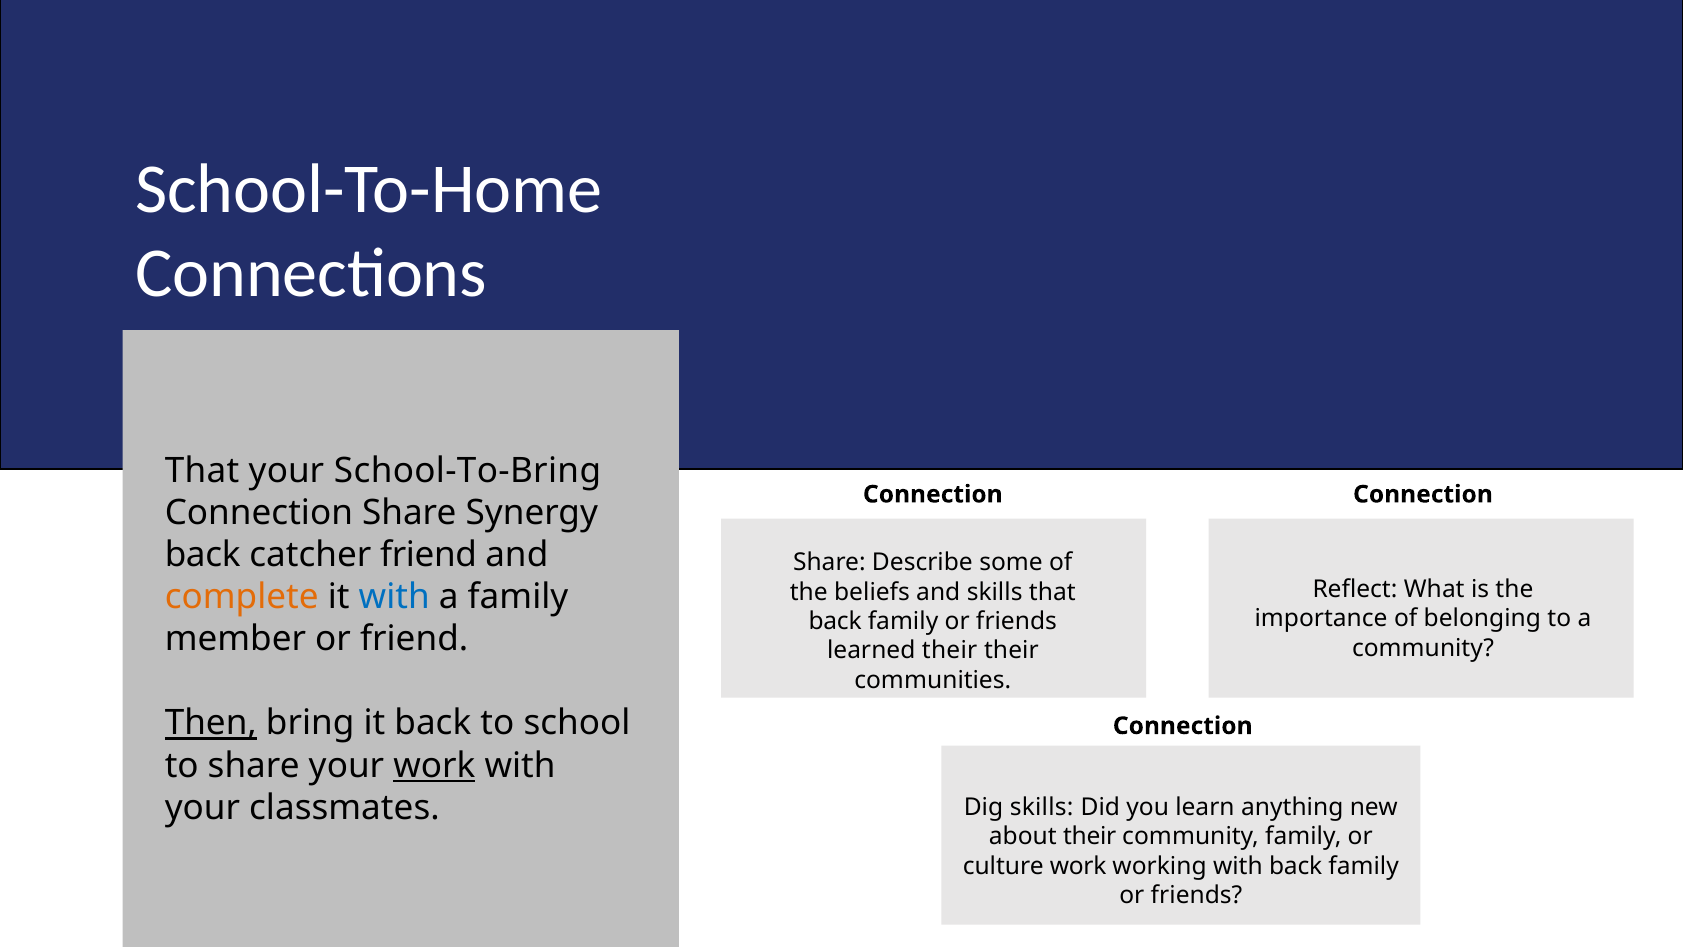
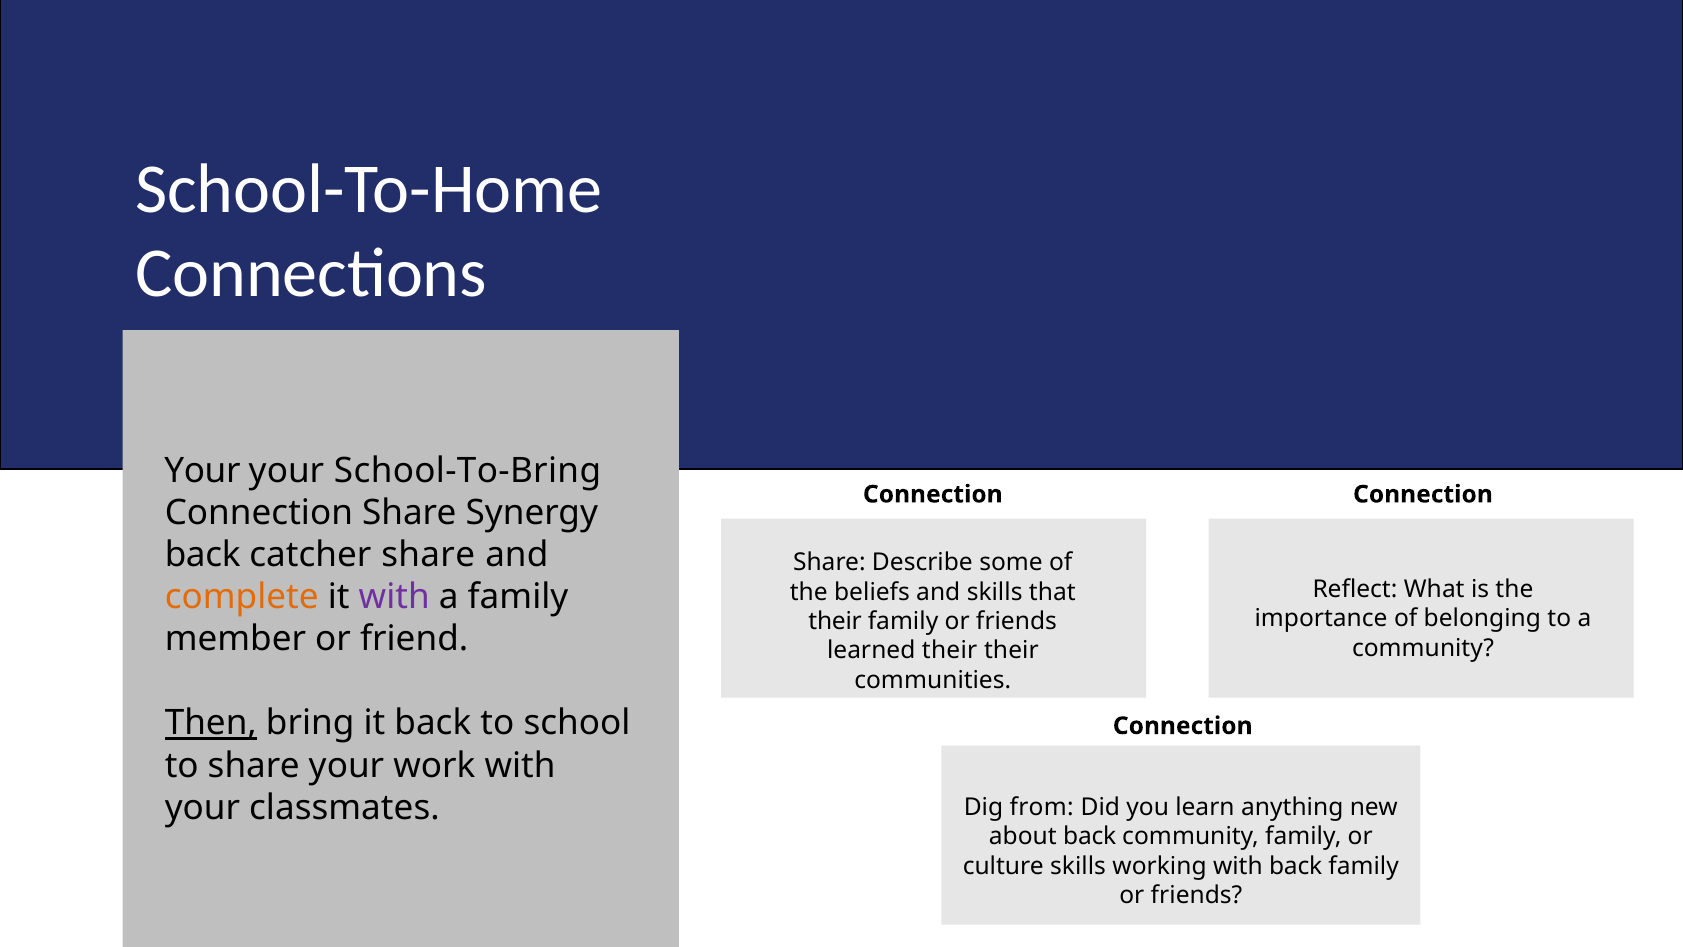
That at (202, 471): That -> Your
catcher friend: friend -> share
with at (394, 597) colour: blue -> purple
back at (835, 621): back -> their
work at (434, 765) underline: present -> none
Dig skills: skills -> from
about their: their -> back
culture work: work -> skills
